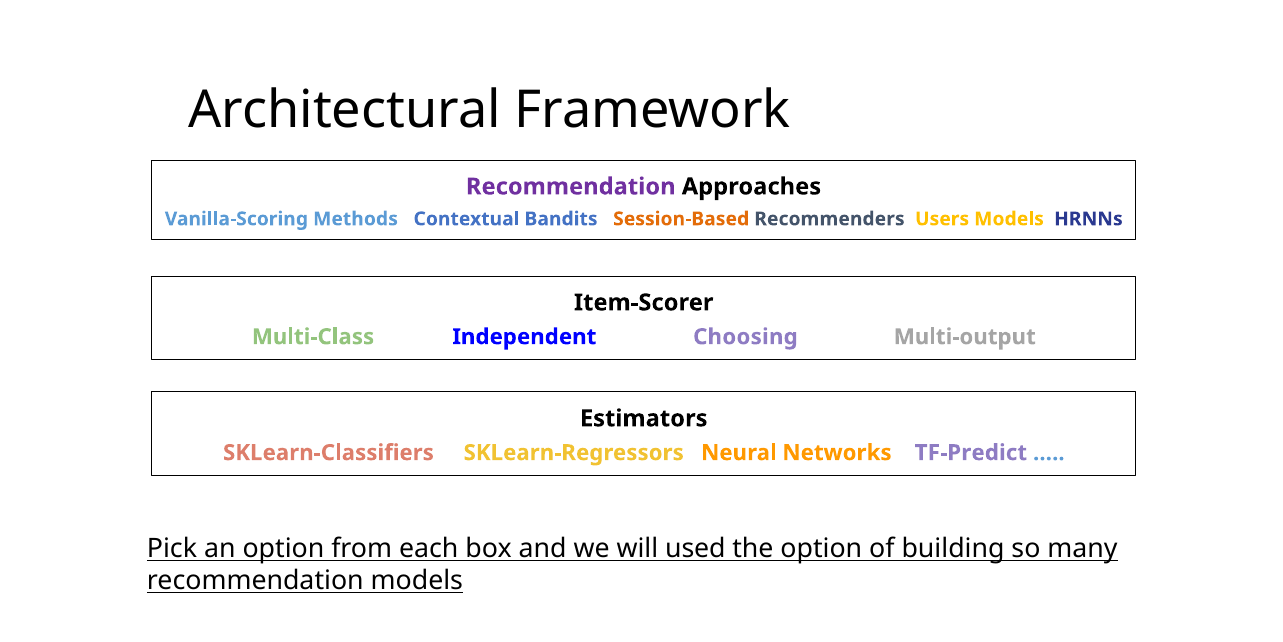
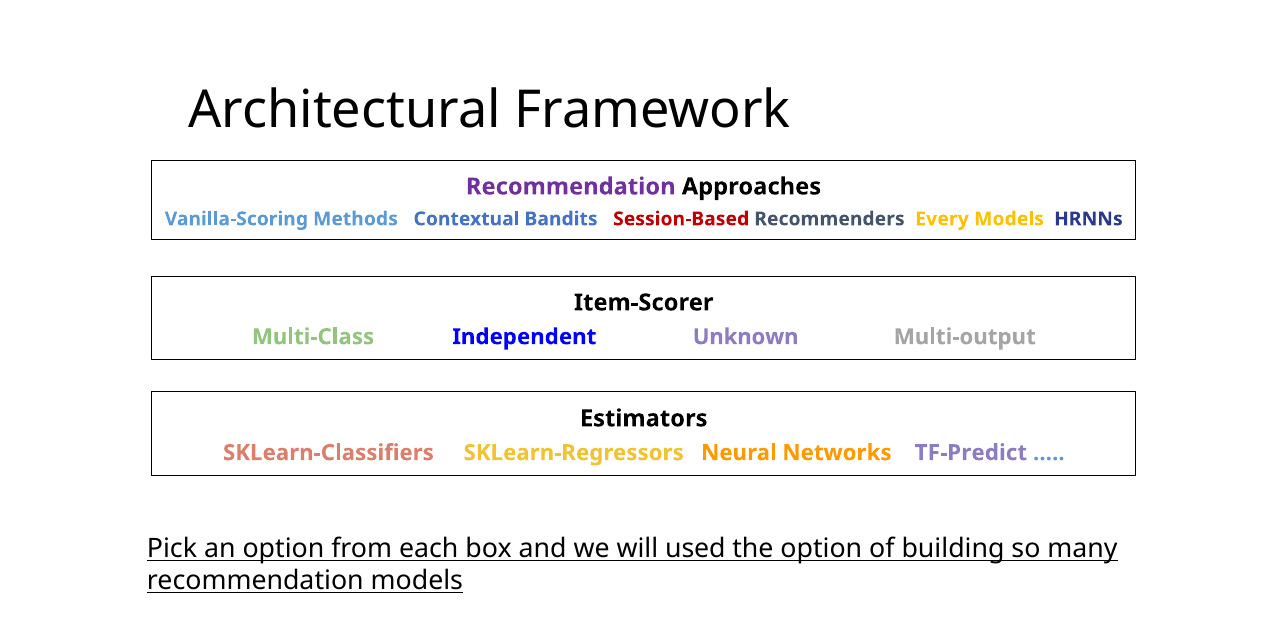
Session-Based colour: orange -> red
Users: Users -> Every
Choosing: Choosing -> Unknown
